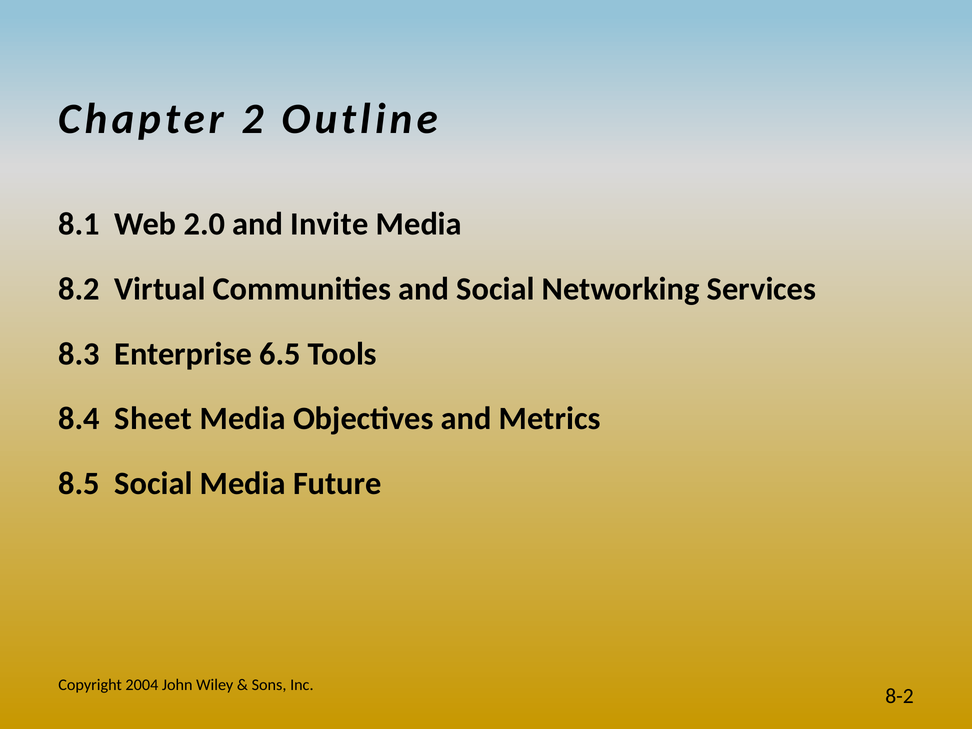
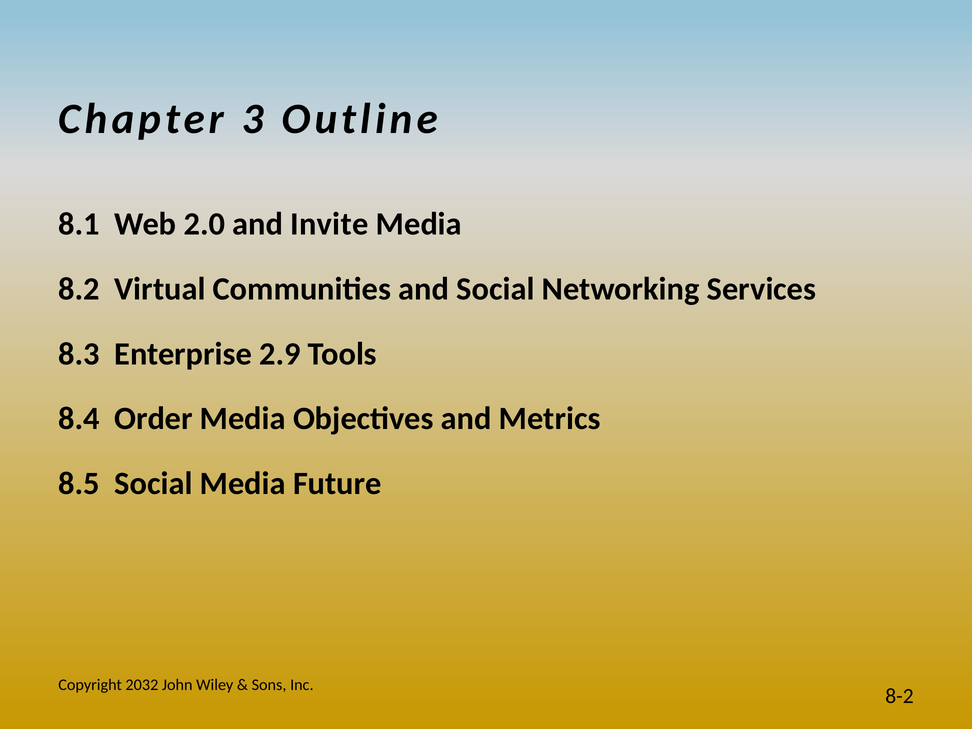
2: 2 -> 3
6.5: 6.5 -> 2.9
Sheet: Sheet -> Order
2004: 2004 -> 2032
